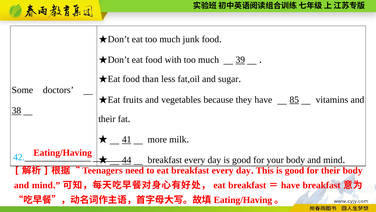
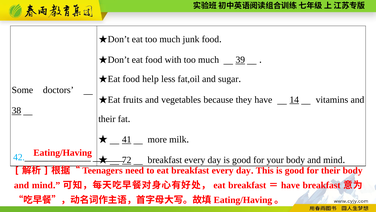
than: than -> help
85: 85 -> 14
44: 44 -> 72
